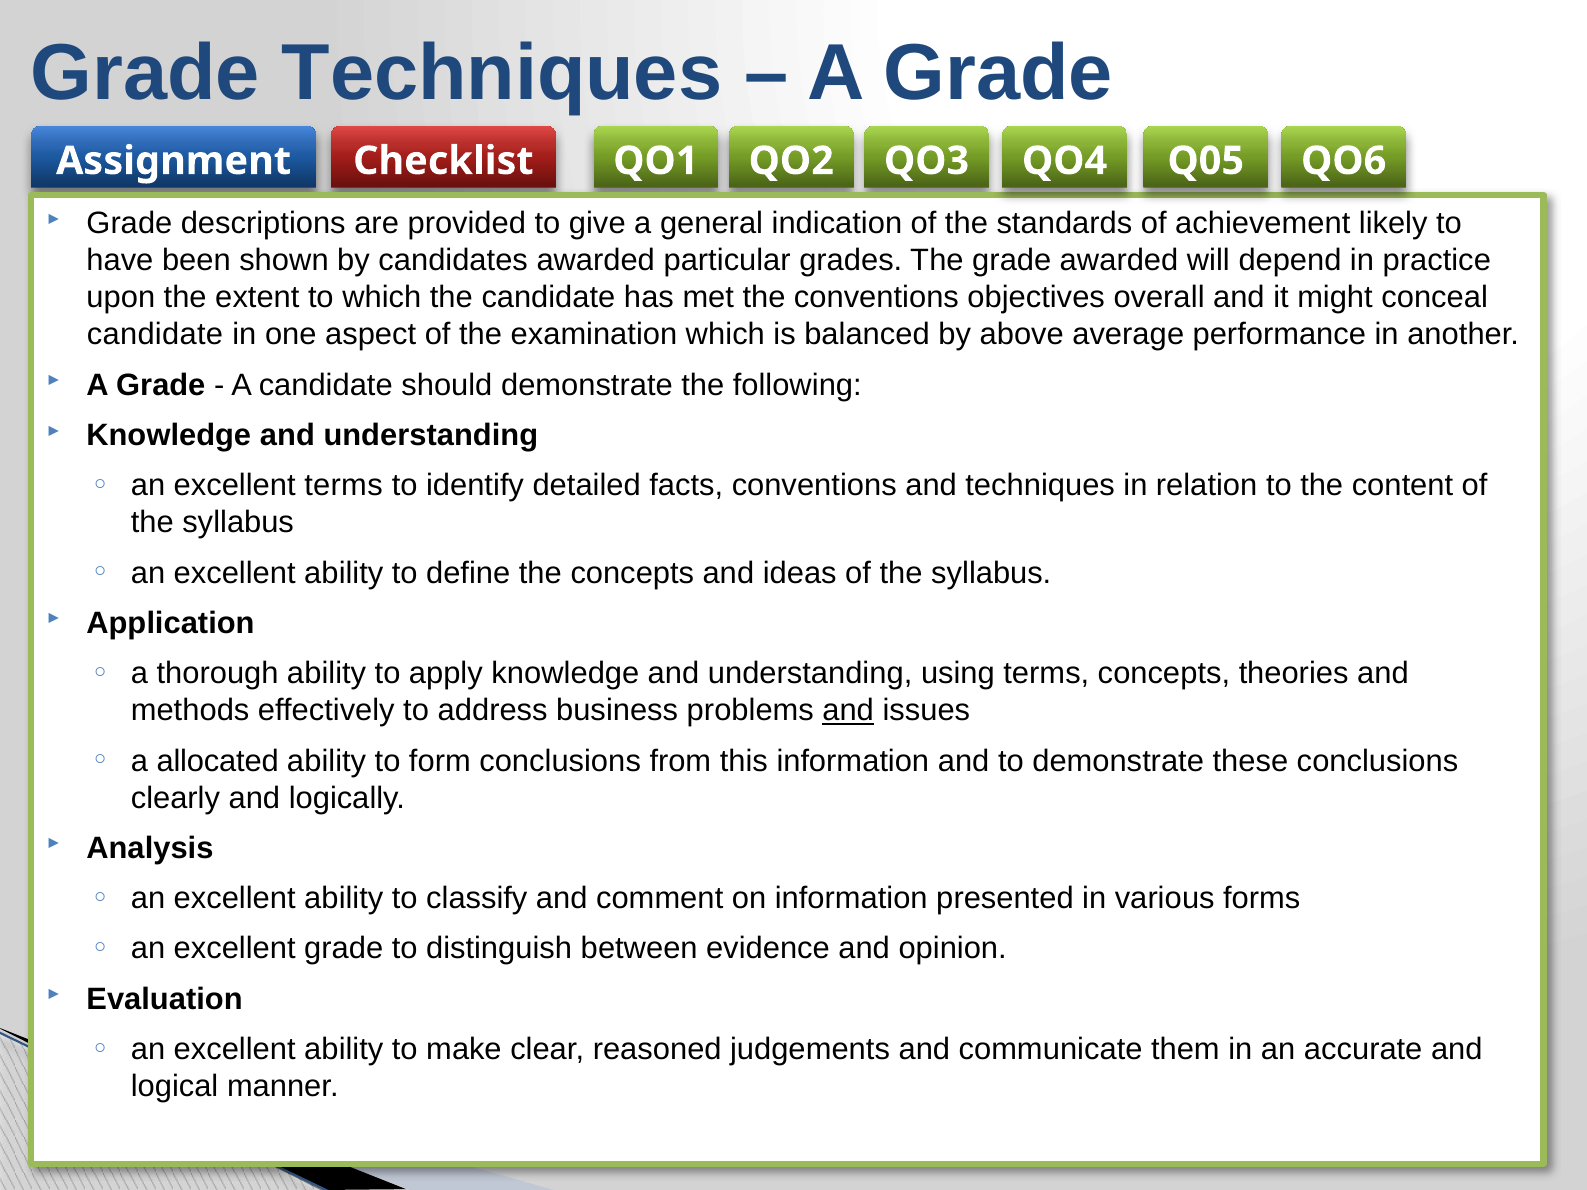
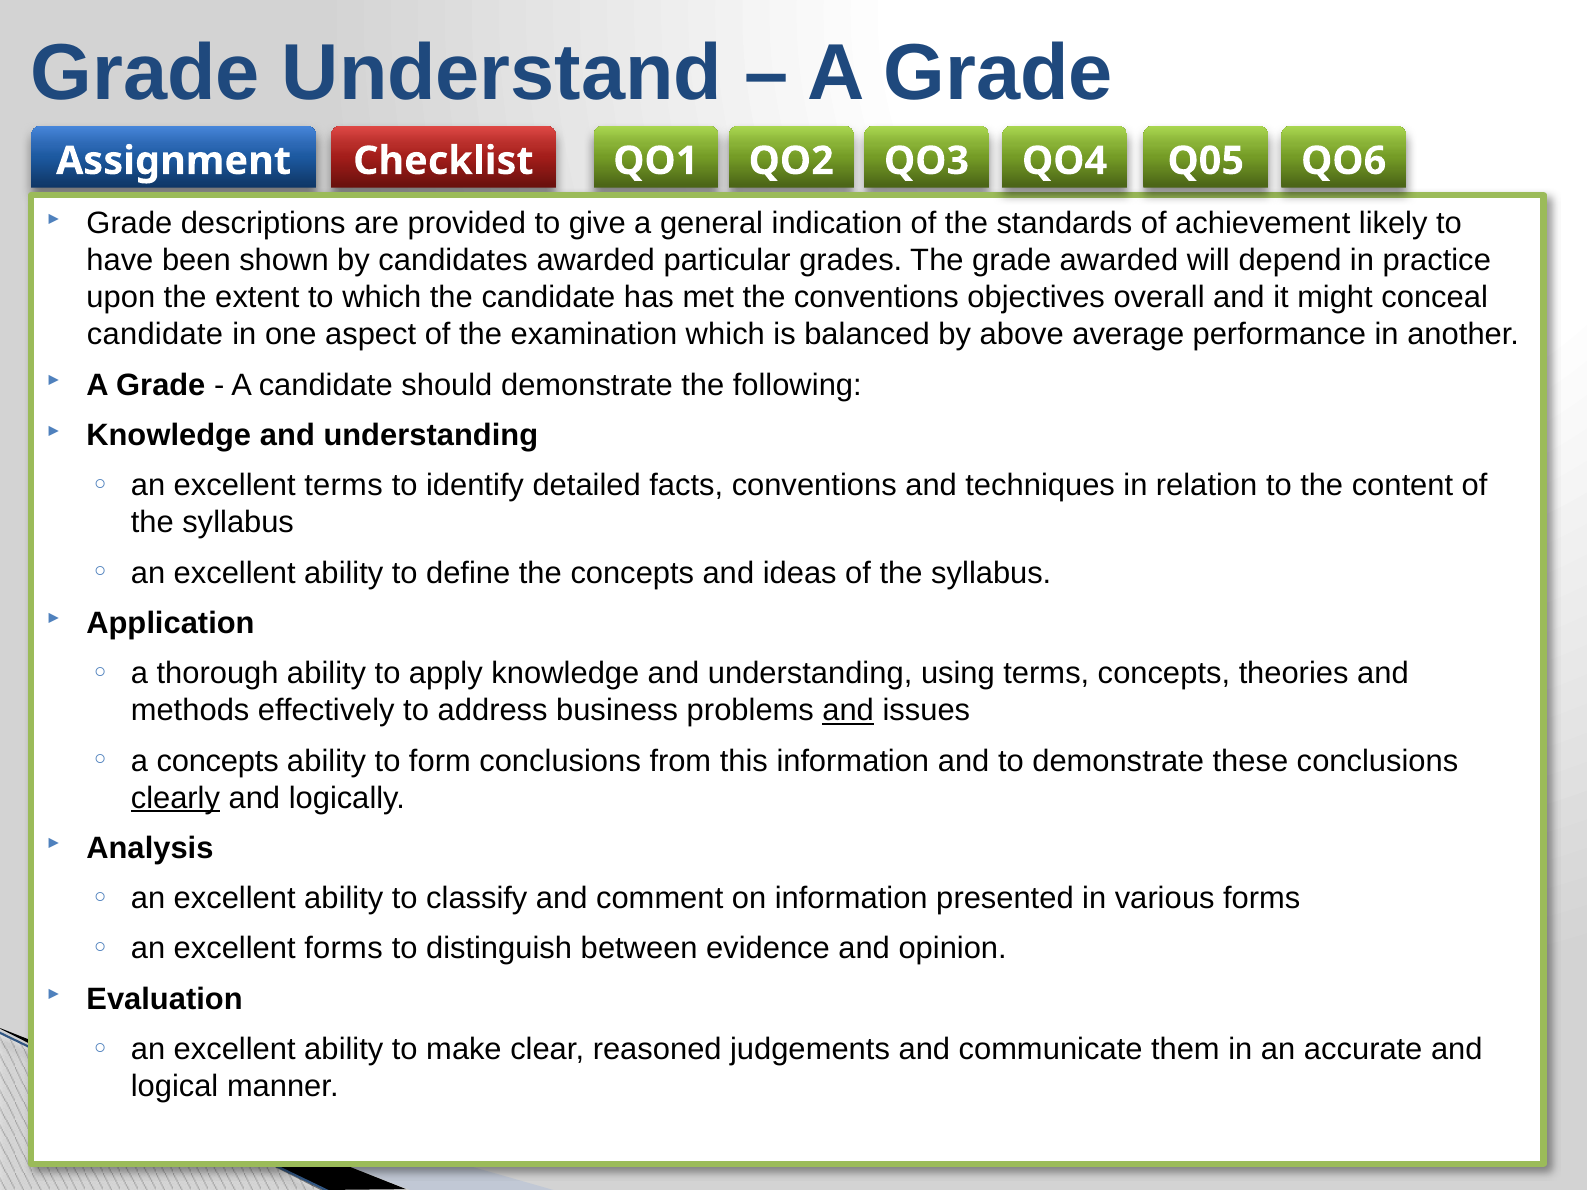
Grade Techniques: Techniques -> Understand
a allocated: allocated -> concepts
clearly underline: none -> present
excellent grade: grade -> forms
